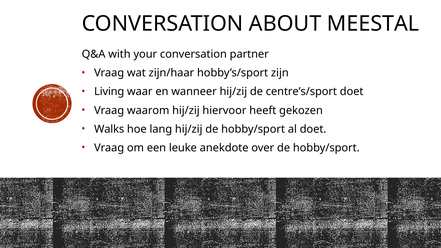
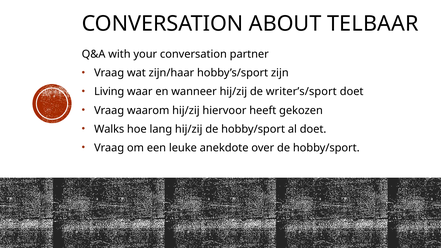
MEESTAL: MEESTAL -> TELBAAR
centre’s/sport: centre’s/sport -> writer’s/sport
